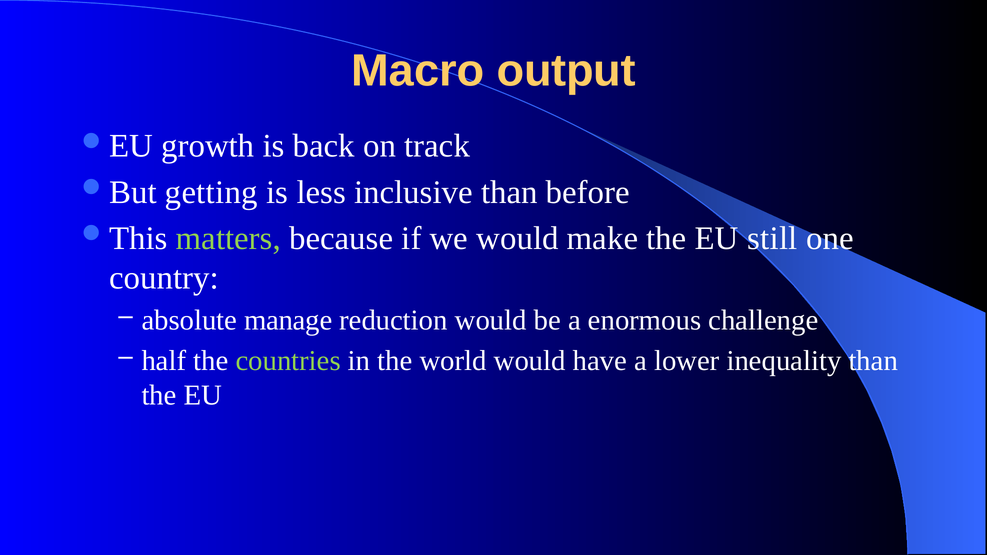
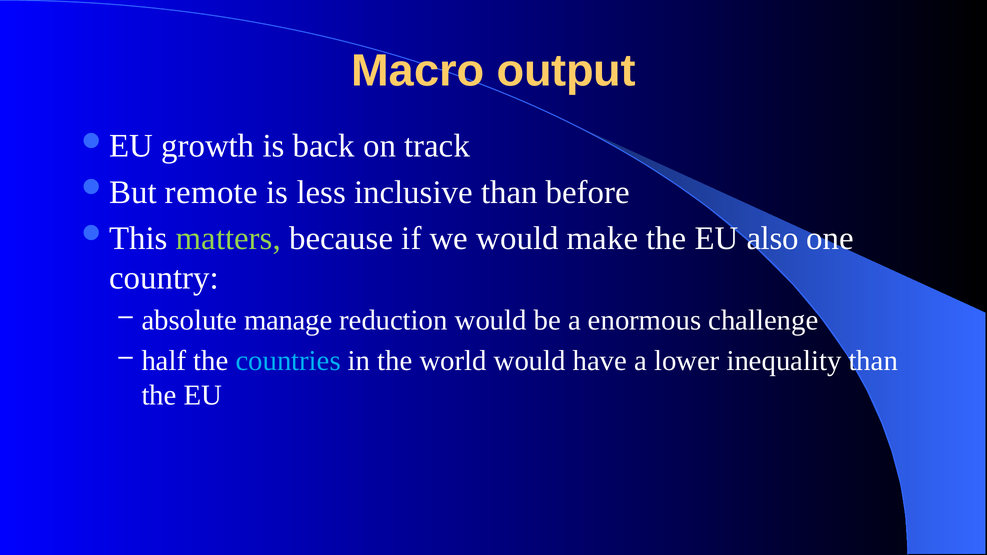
getting: getting -> remote
still: still -> also
countries colour: light green -> light blue
